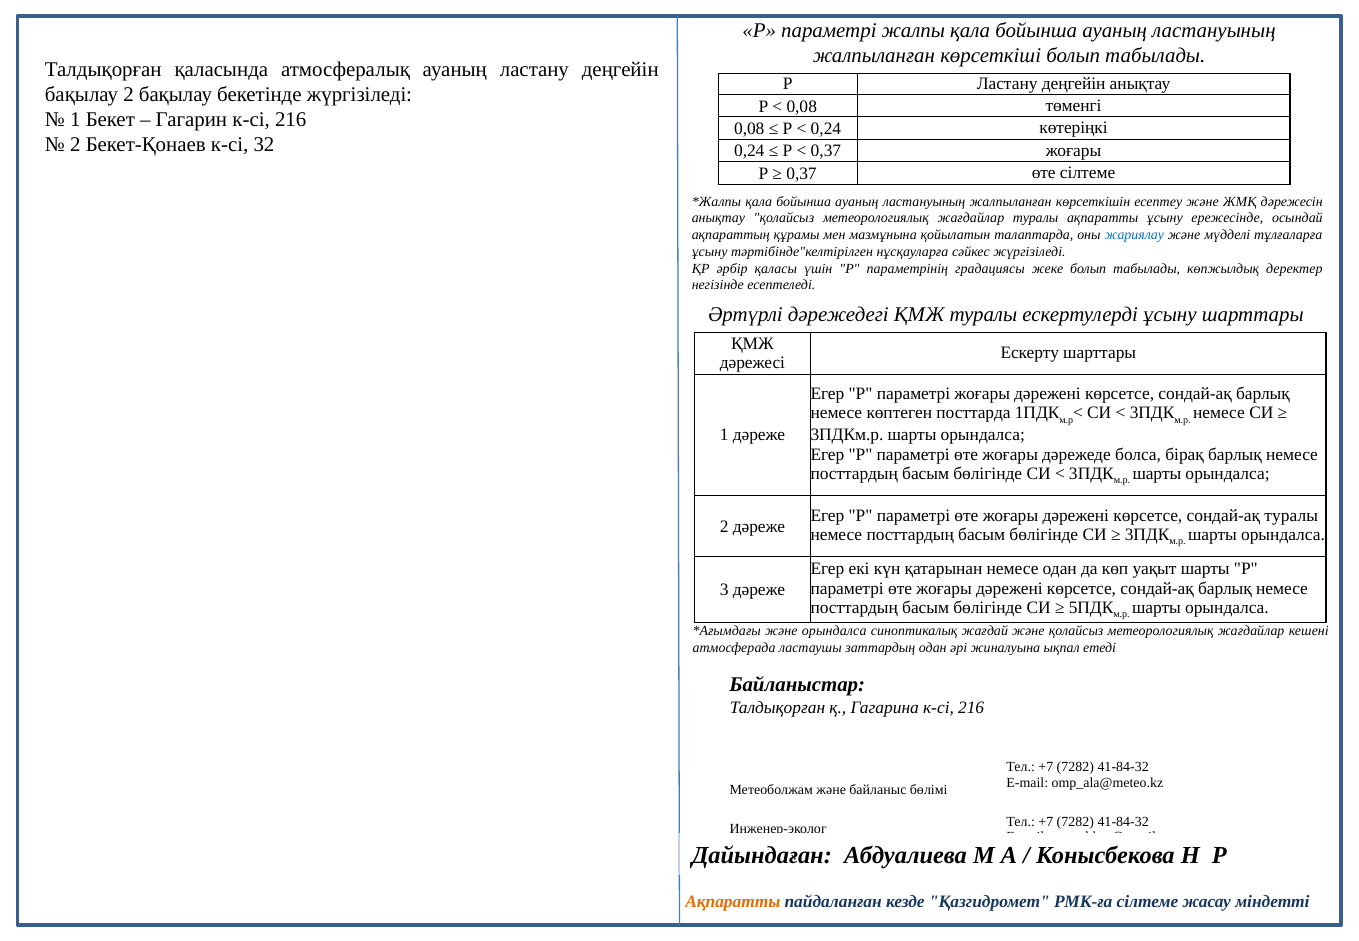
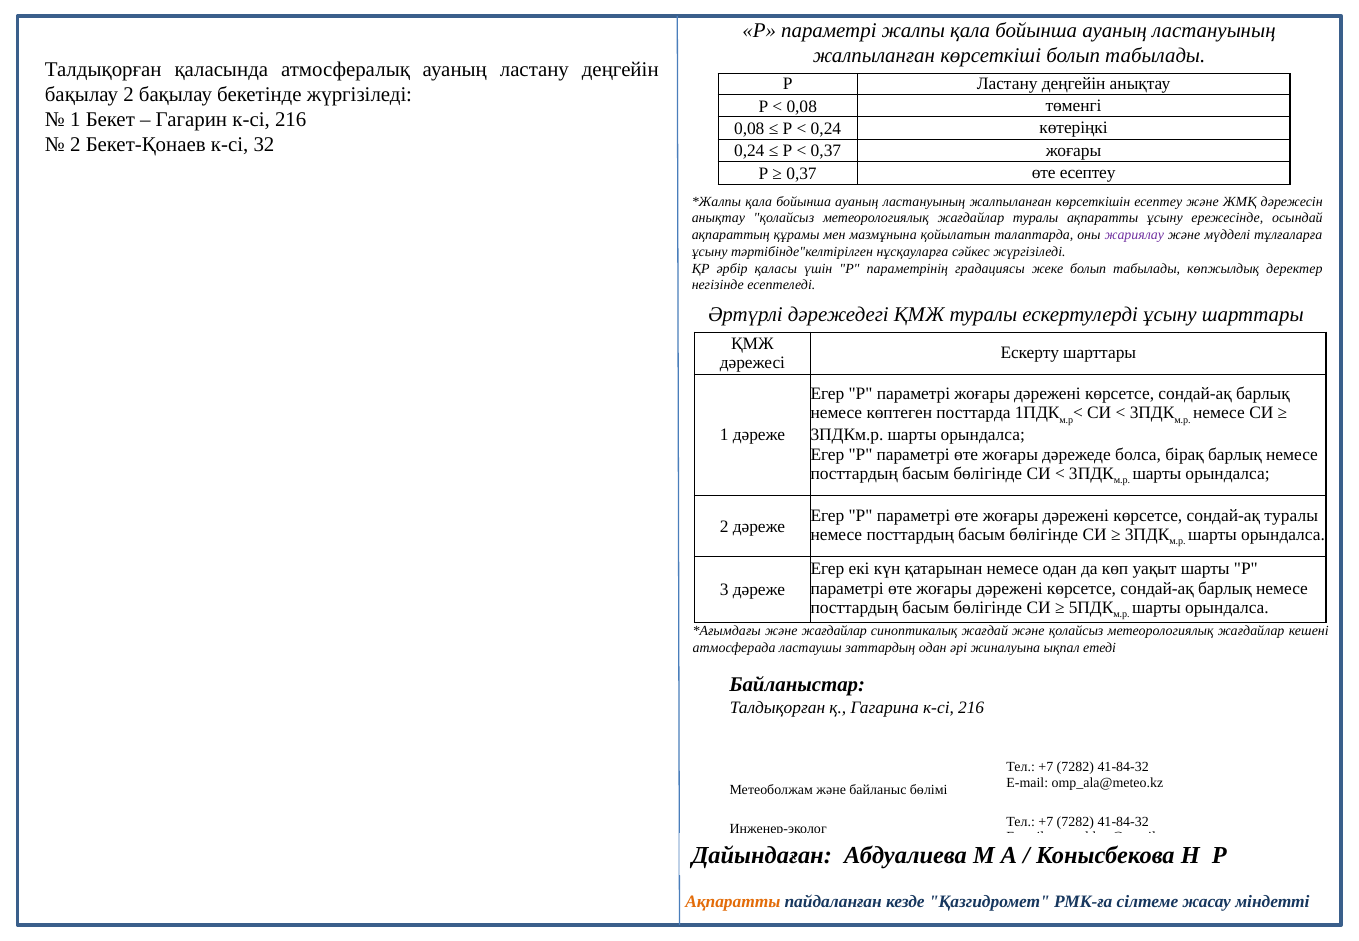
өте сілтеме: сілтеме -> есептеу
жариялау colour: blue -> purple
және орындалса: орындалса -> жағдайлар
